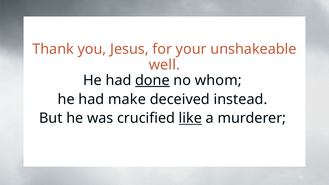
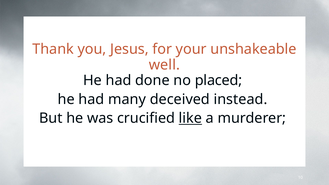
done underline: present -> none
whom: whom -> placed
make: make -> many
